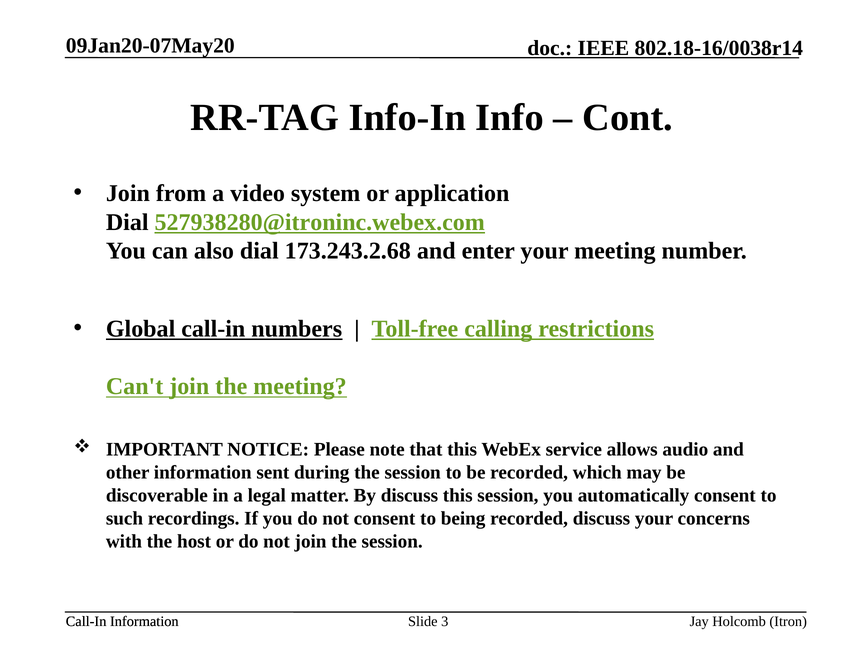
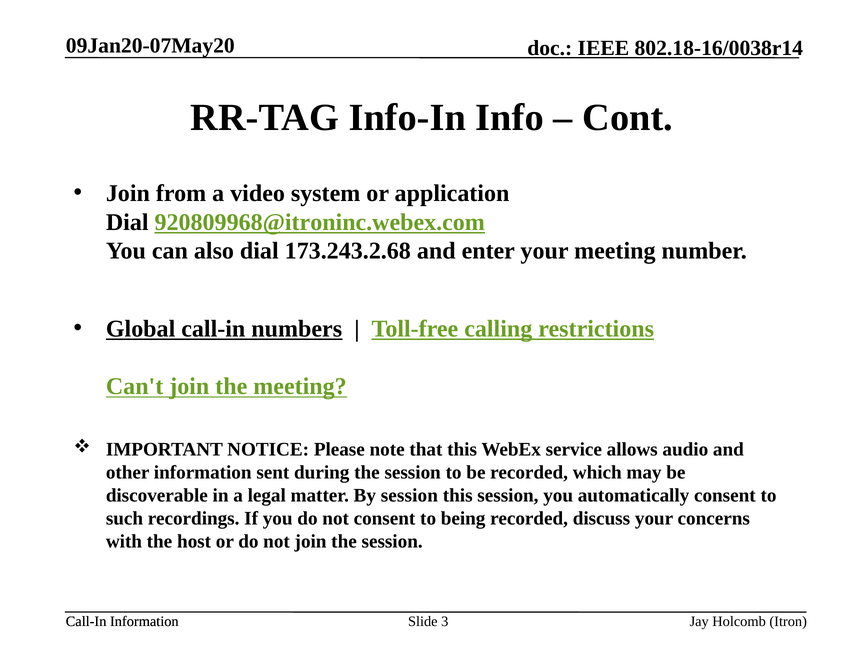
527938280@itroninc.webex.com: 527938280@itroninc.webex.com -> 920809968@itroninc.webex.com
By discuss: discuss -> session
